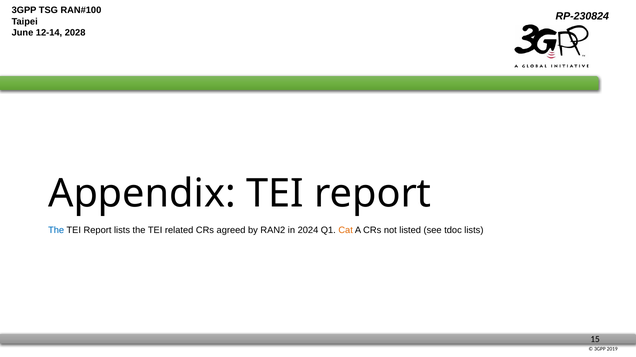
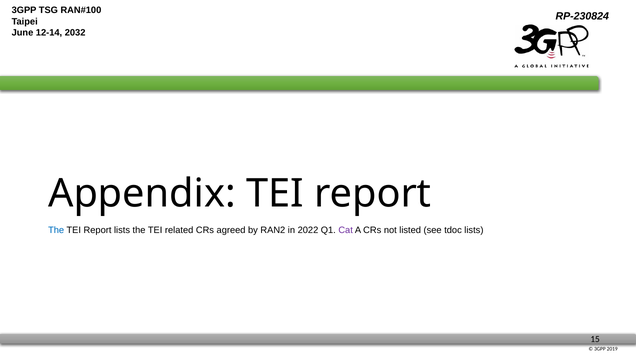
2028: 2028 -> 2032
2024: 2024 -> 2022
Cat colour: orange -> purple
